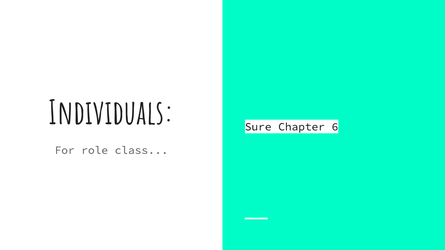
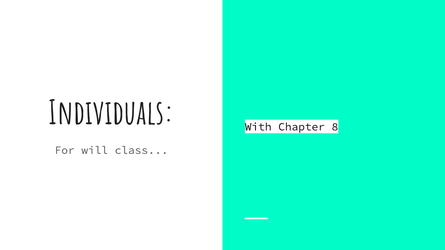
Sure: Sure -> With
6: 6 -> 8
role: role -> will
